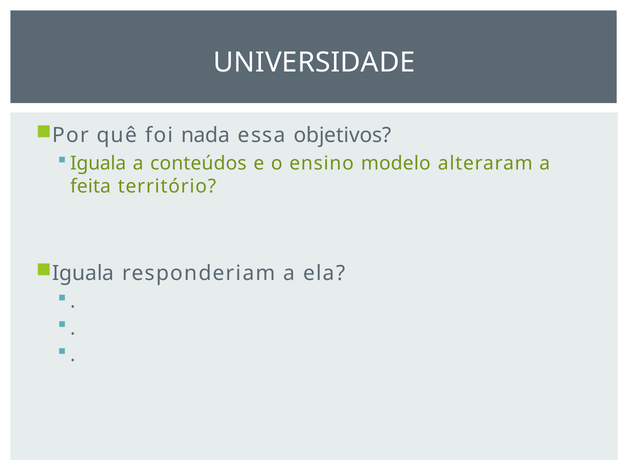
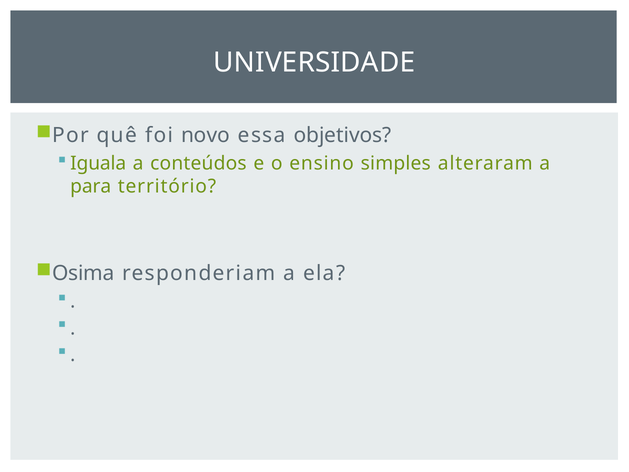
nada: nada -> novo
modelo: modelo -> simples
feita: feita -> para
Iguala at (83, 273): Iguala -> Osima
